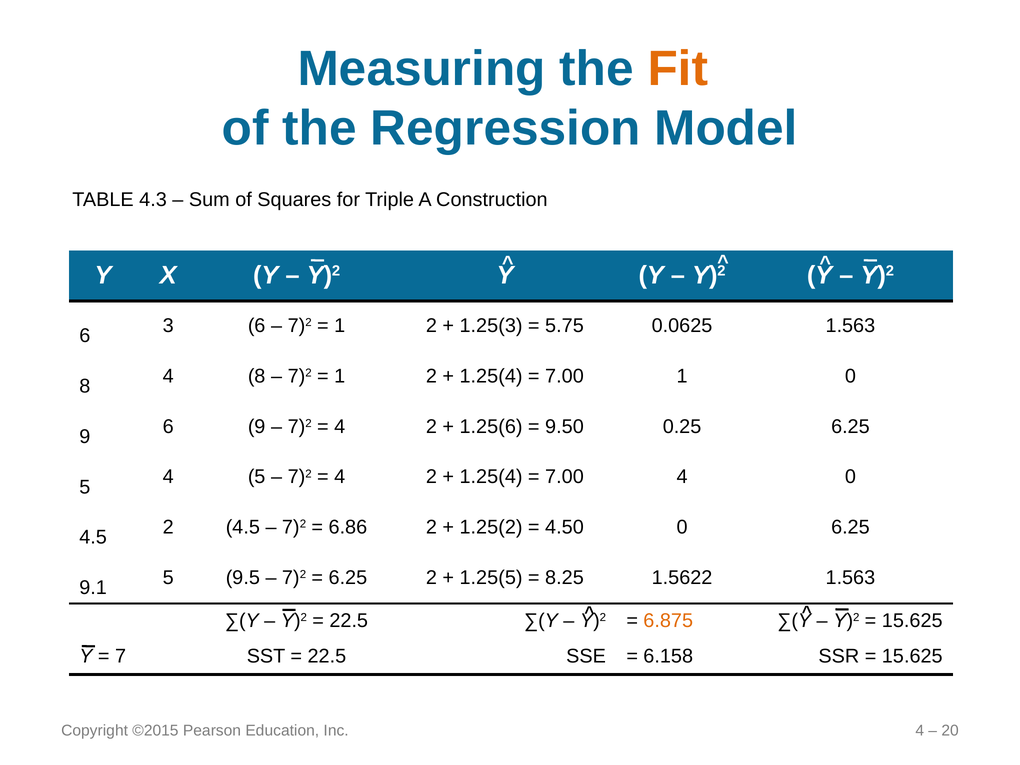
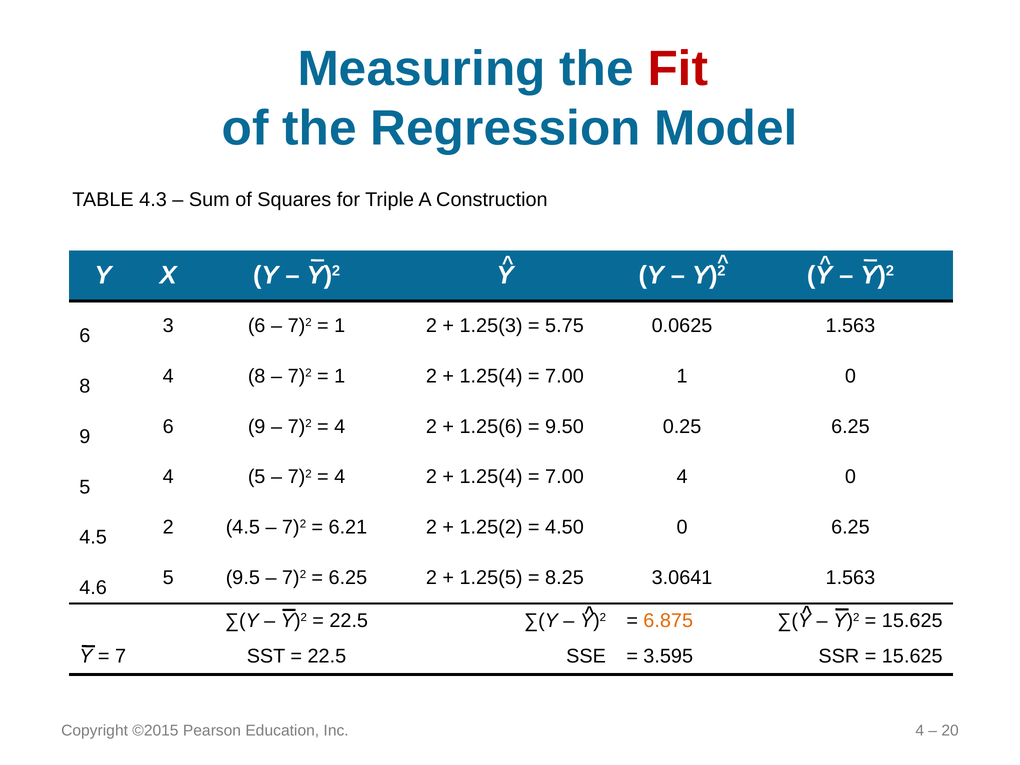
Fit colour: orange -> red
6.86: 6.86 -> 6.21
1.5622: 1.5622 -> 3.0641
9.1: 9.1 -> 4.6
6.158: 6.158 -> 3.595
